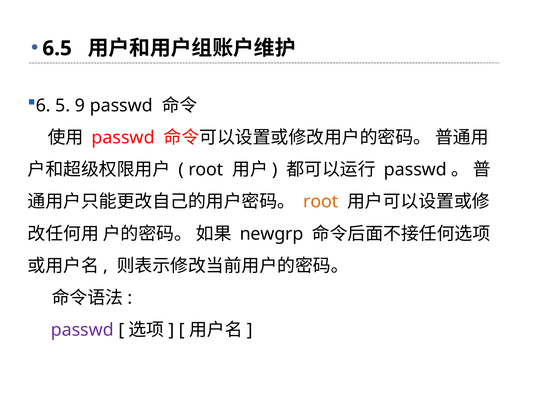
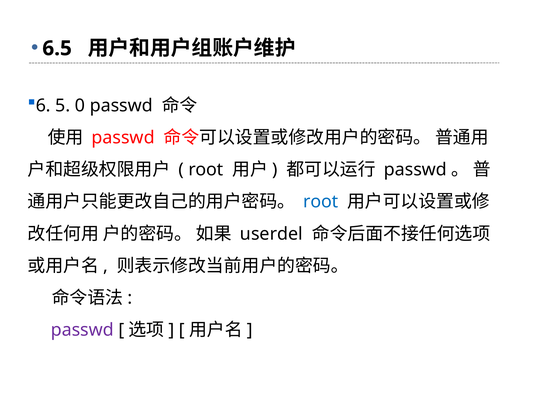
9: 9 -> 0
root at (321, 202) colour: orange -> blue
newgrp: newgrp -> userdel
